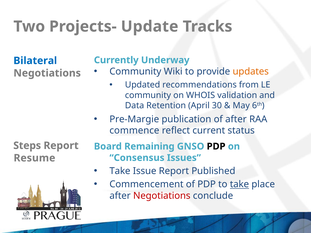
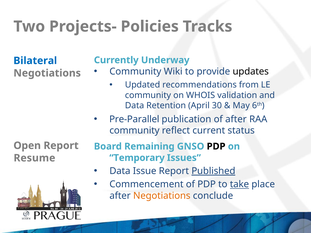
Update: Update -> Policies
updates colour: orange -> black
Pre-Margie: Pre-Margie -> Pre-Parallel
commence at (134, 131): commence -> community
Steps: Steps -> Open
Consensus: Consensus -> Temporary
Take at (120, 171): Take -> Data
Published underline: none -> present
Negotiations at (162, 196) colour: red -> orange
